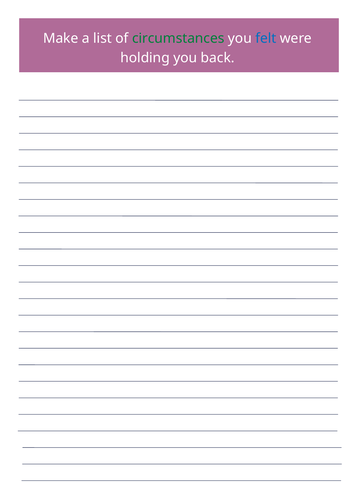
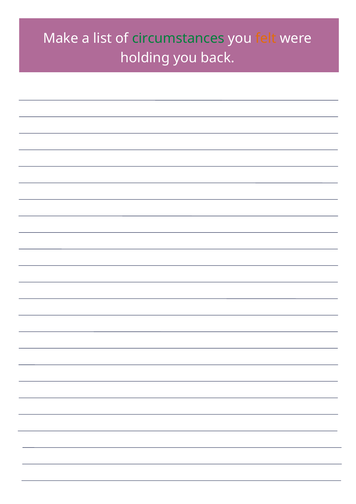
felt colour: blue -> orange
